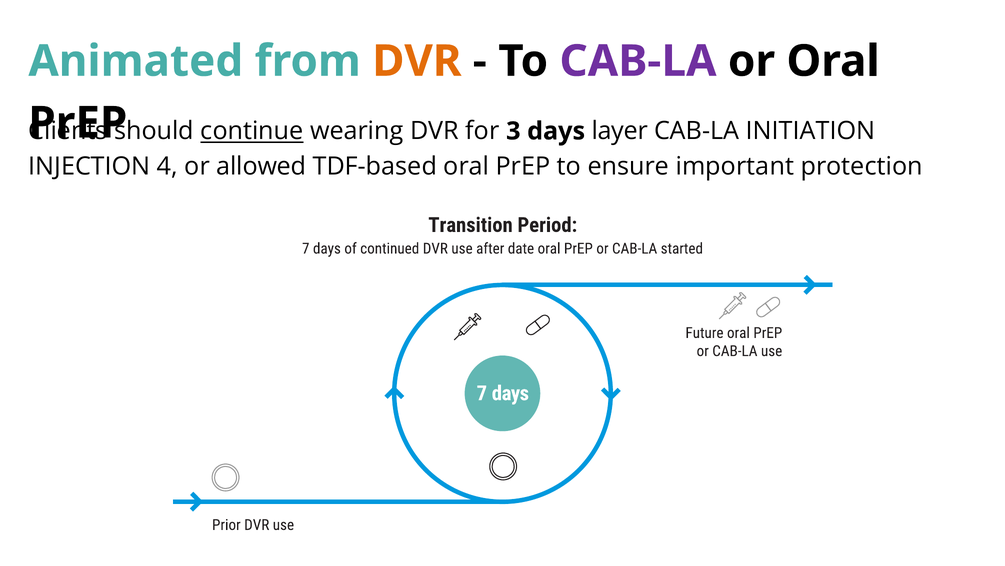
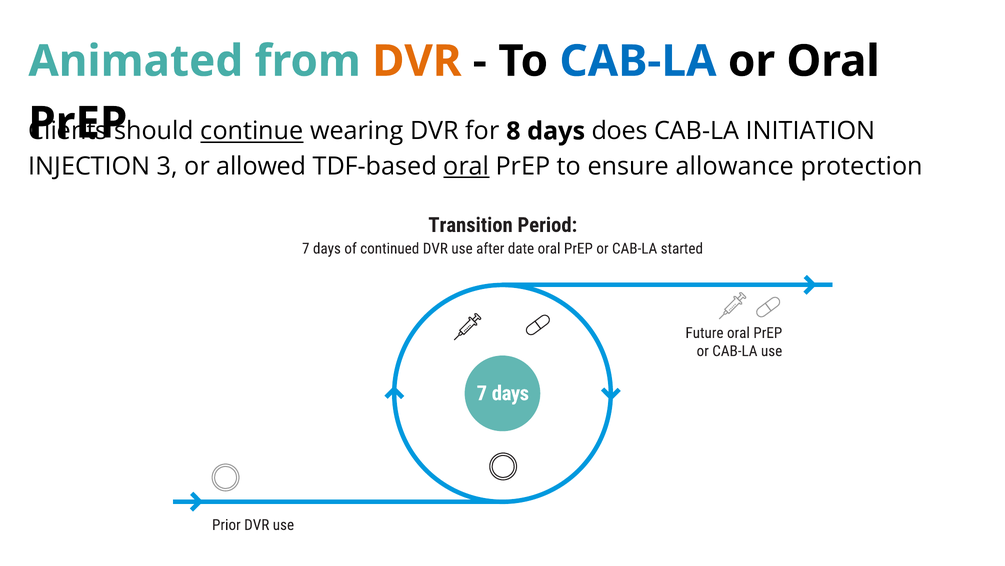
CAB-LA at (638, 61) colour: purple -> blue
3: 3 -> 8
layer: layer -> does
4: 4 -> 3
oral at (466, 166) underline: none -> present
important: important -> allowance
